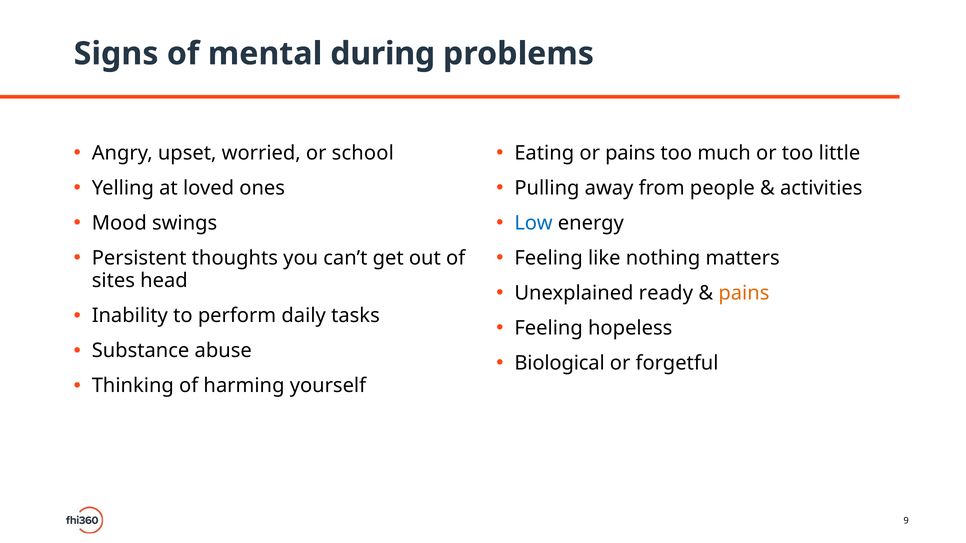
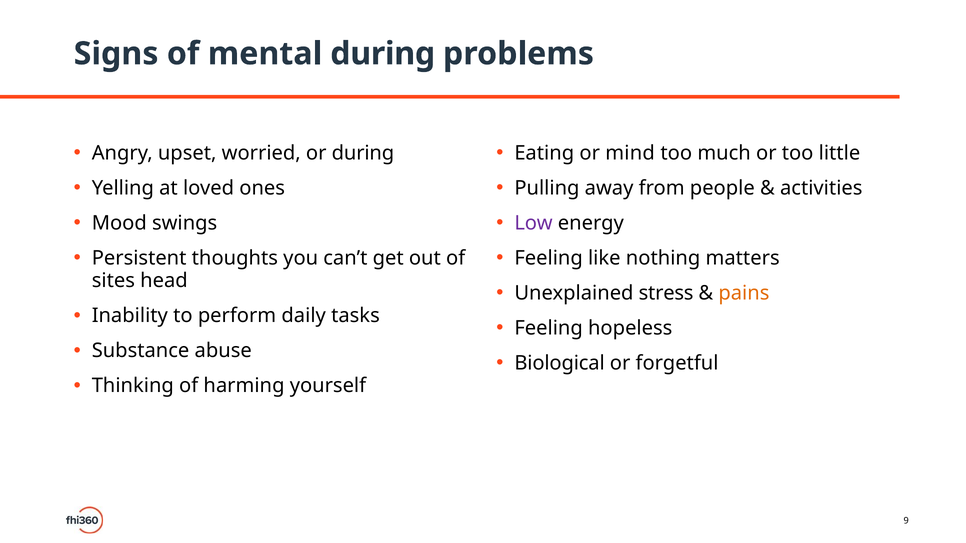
or school: school -> during
or pains: pains -> mind
Low colour: blue -> purple
ready: ready -> stress
